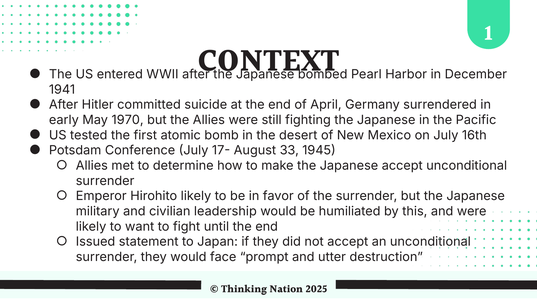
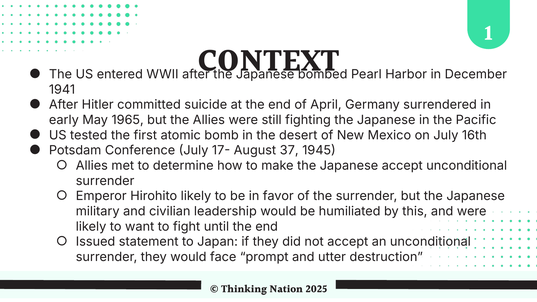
1970: 1970 -> 1965
33: 33 -> 37
